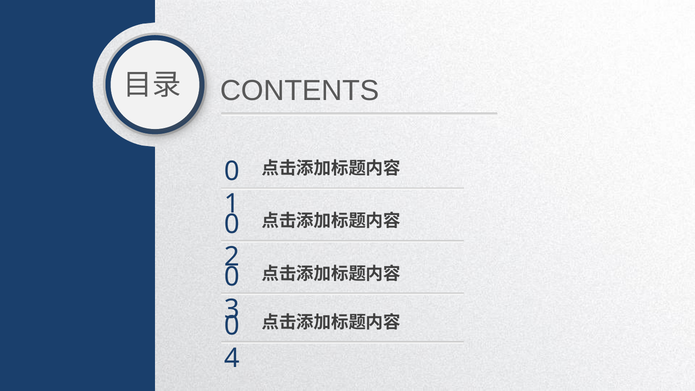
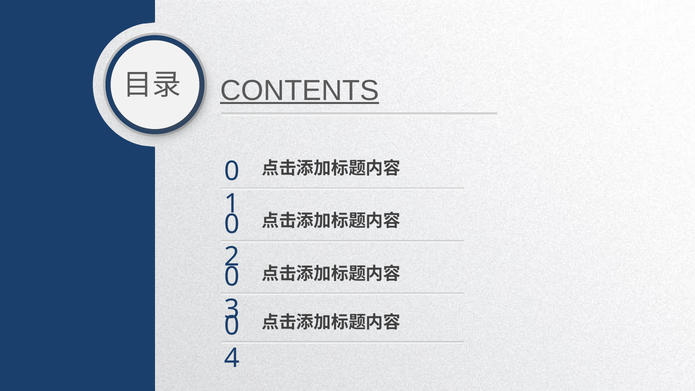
CONTENTS underline: none -> present
